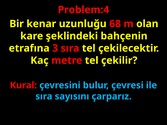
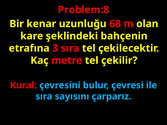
Problem:4: Problem:4 -> Problem:8
